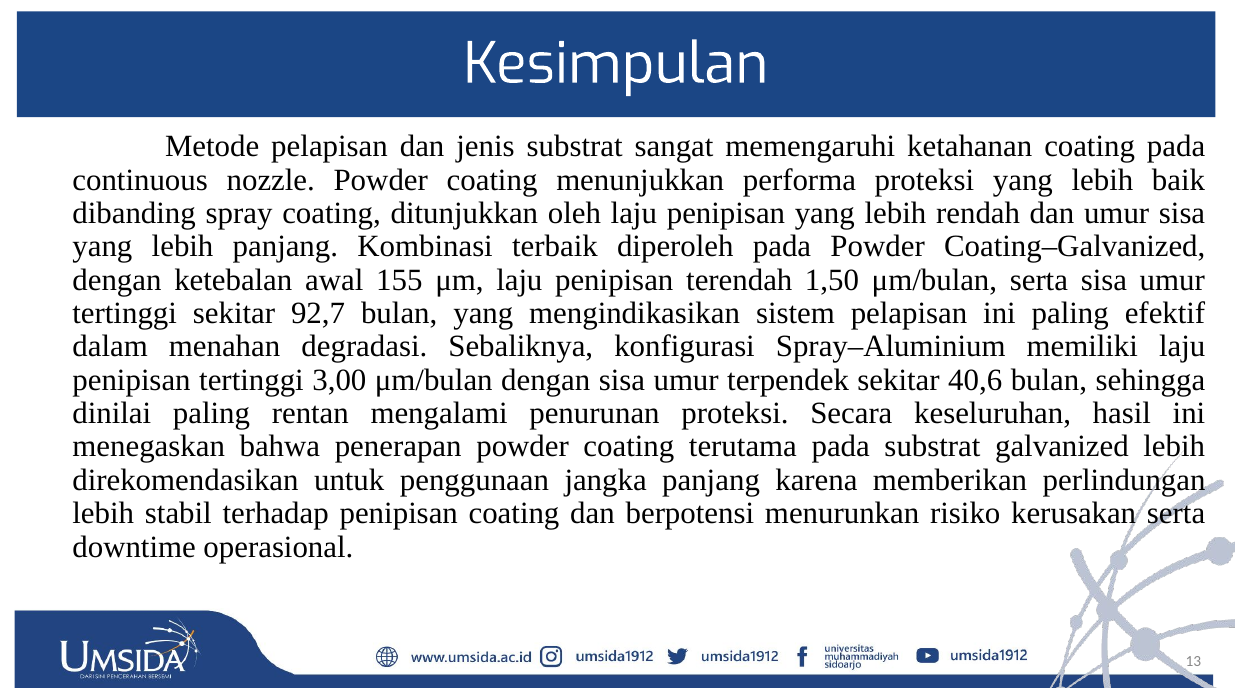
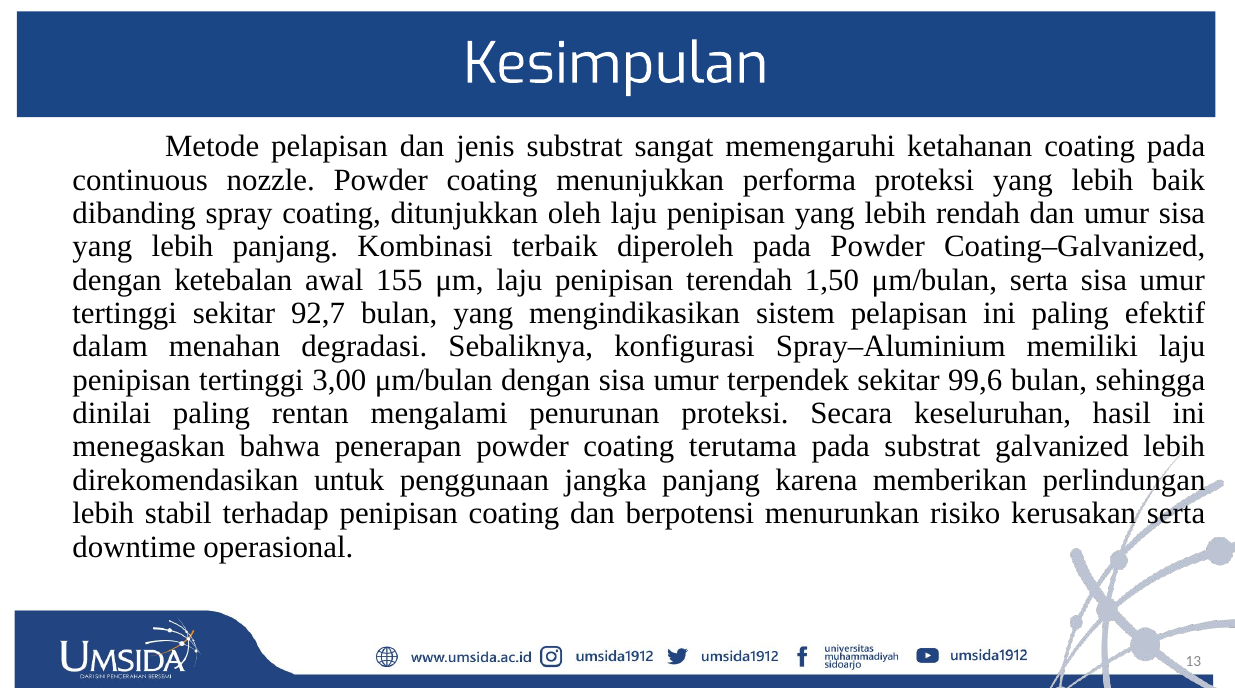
40,6: 40,6 -> 99,6
